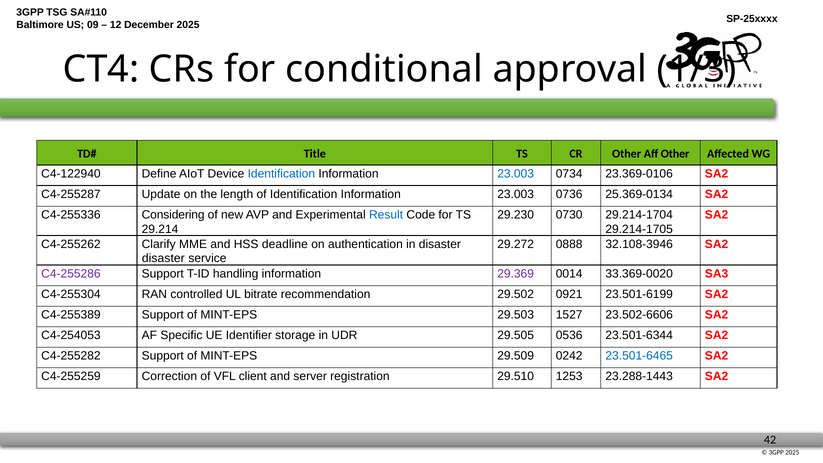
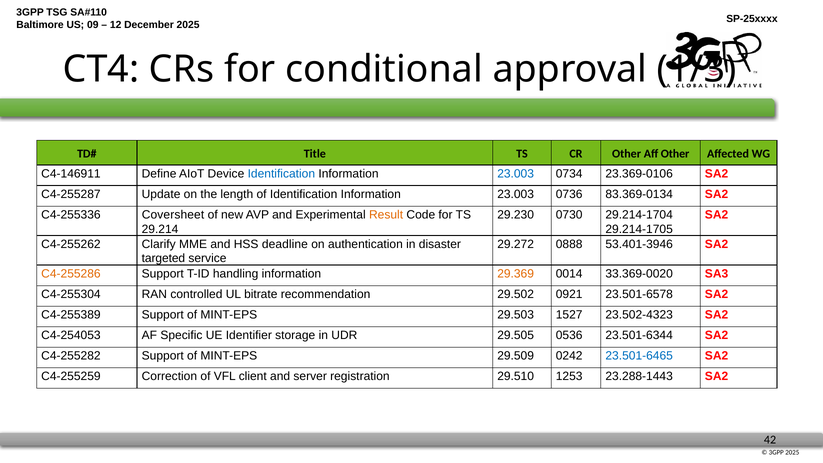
C4-122940: C4-122940 -> C4-146911
25.369-0134: 25.369-0134 -> 83.369-0134
Considering: Considering -> Coversheet
Result colour: blue -> orange
32.108-3946: 32.108-3946 -> 53.401-3946
disaster at (163, 258): disaster -> targeted
C4-255286 colour: purple -> orange
29.369 colour: purple -> orange
23.501-6199: 23.501-6199 -> 23.501-6578
23.502-6606: 23.502-6606 -> 23.502-4323
